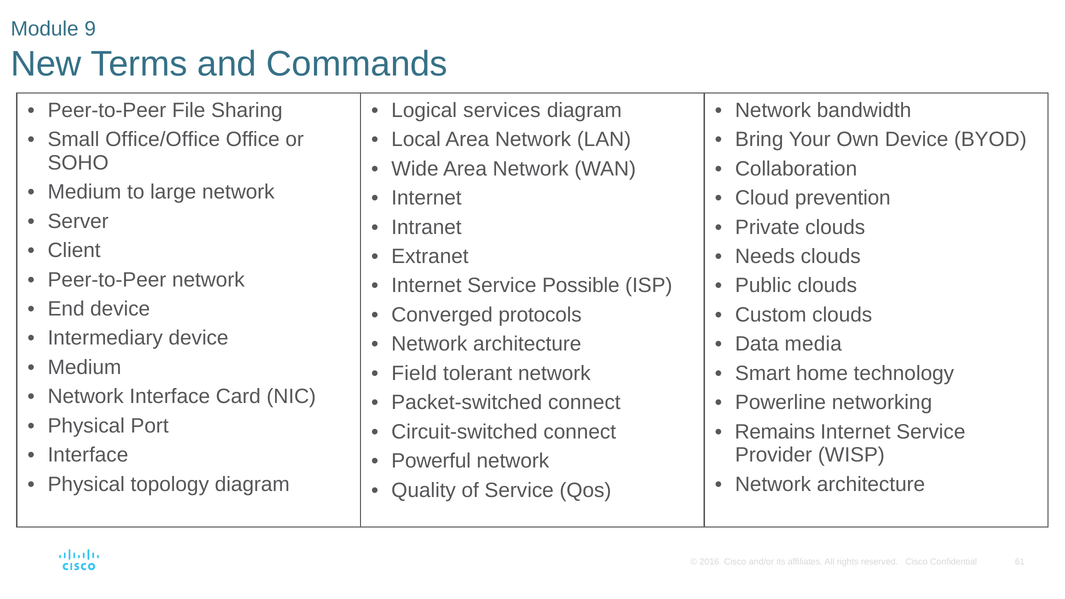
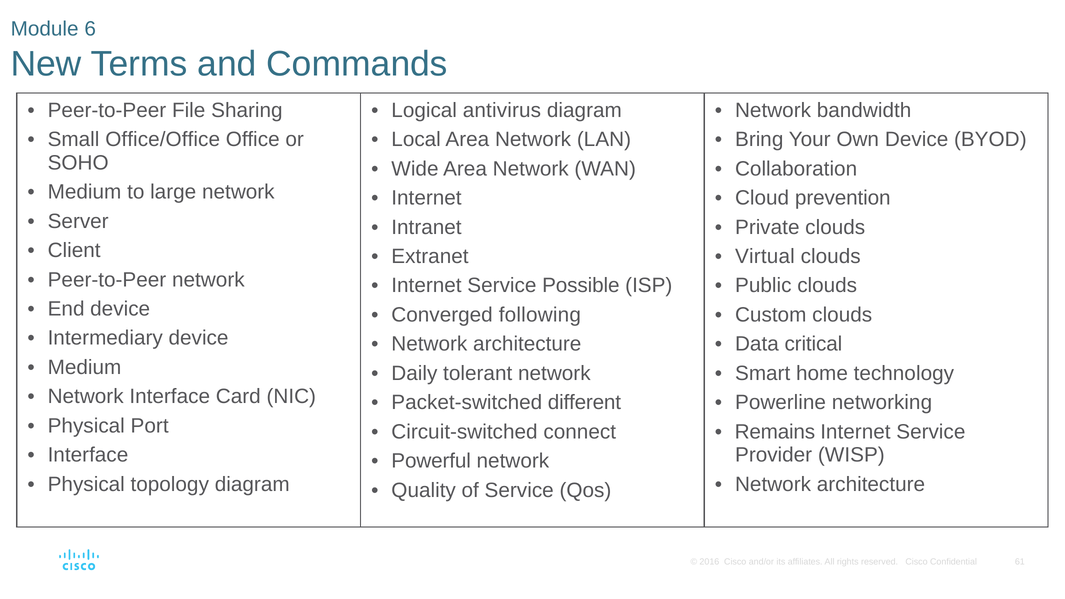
9: 9 -> 6
services: services -> antivirus
Needs: Needs -> Virtual
protocols: protocols -> following
media: media -> critical
Field: Field -> Daily
Packet-switched connect: connect -> different
